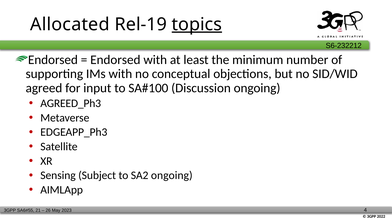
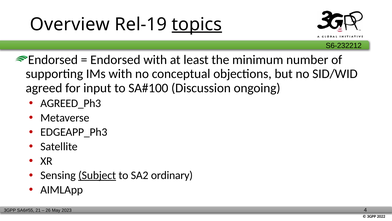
Allocated: Allocated -> Overview
Subject underline: none -> present
SA2 ongoing: ongoing -> ordinary
